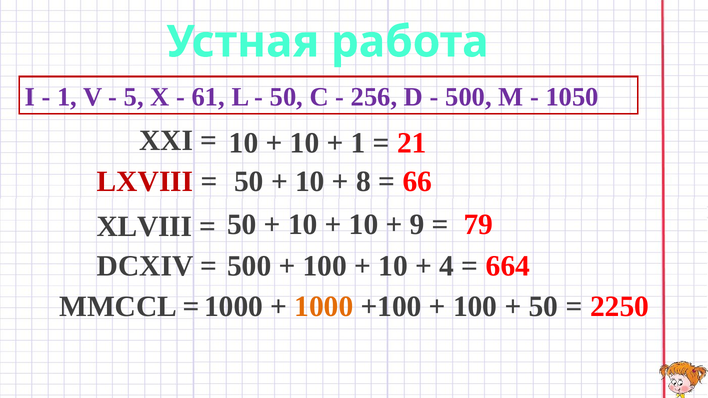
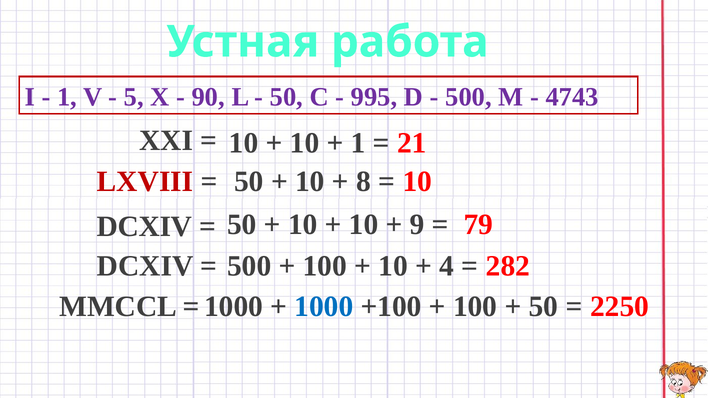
61: 61 -> 90
256: 256 -> 995
1050: 1050 -> 4743
66 at (417, 181): 66 -> 10
XLVIII at (144, 227): XLVIII -> DCXIV
664: 664 -> 282
1000 at (324, 307) colour: orange -> blue
